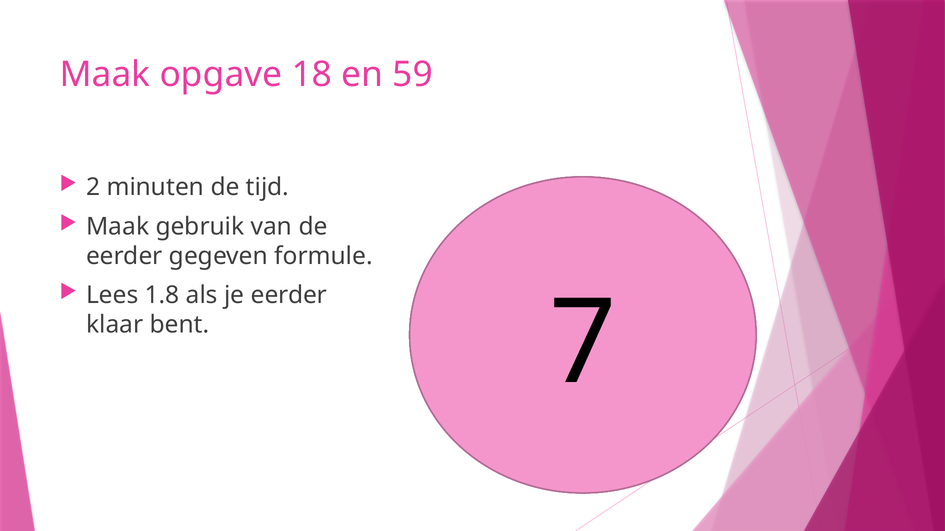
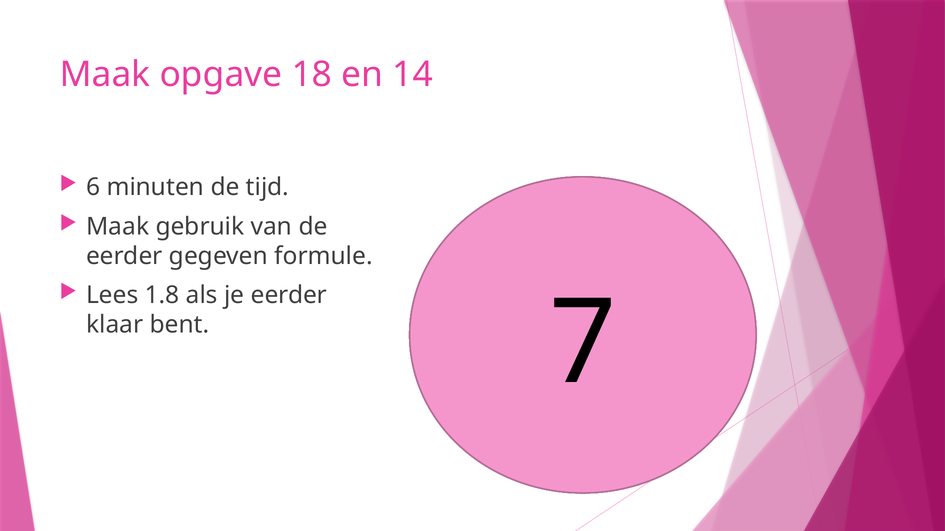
59: 59 -> 14
2: 2 -> 6
